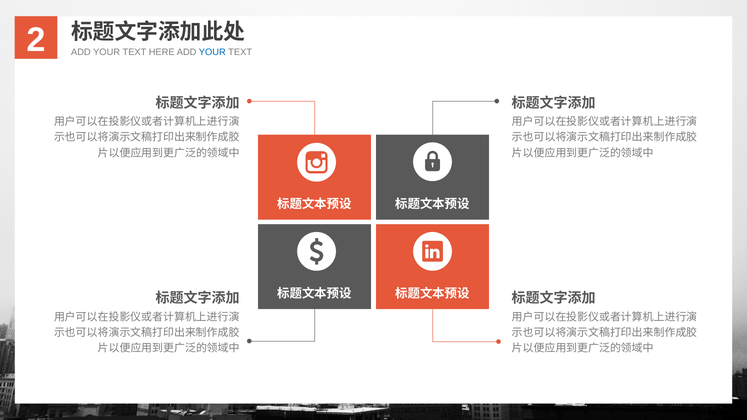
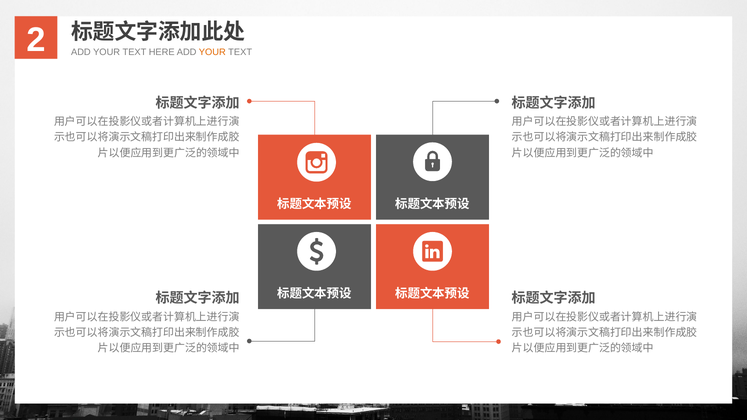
YOUR at (212, 52) colour: blue -> orange
